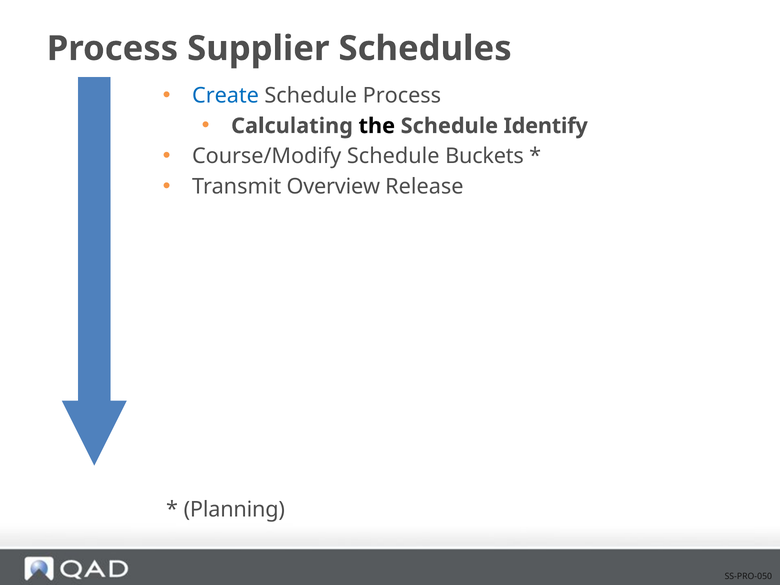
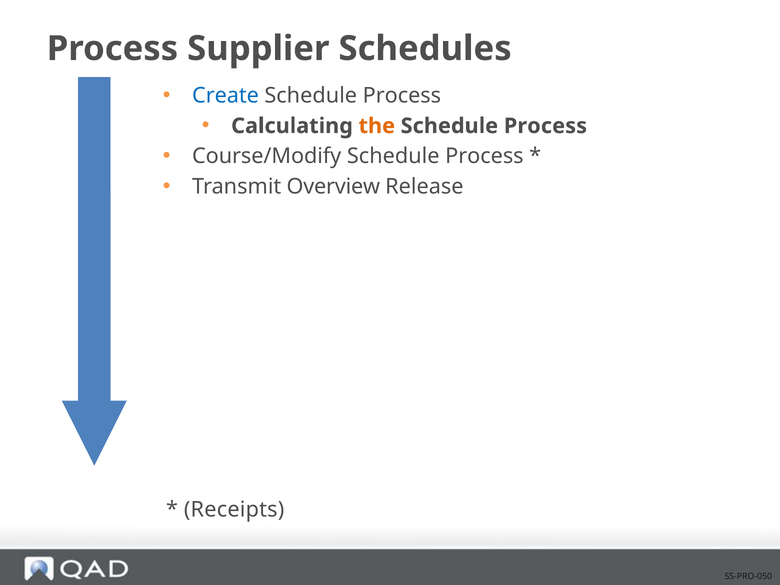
the colour: black -> orange
Identify at (546, 126): Identify -> Process
Buckets at (485, 156): Buckets -> Process
Planning: Planning -> Receipts
